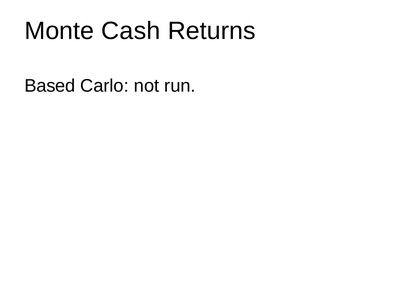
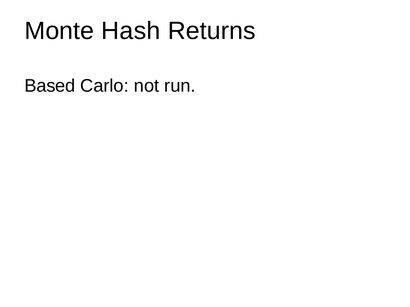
Cash: Cash -> Hash
